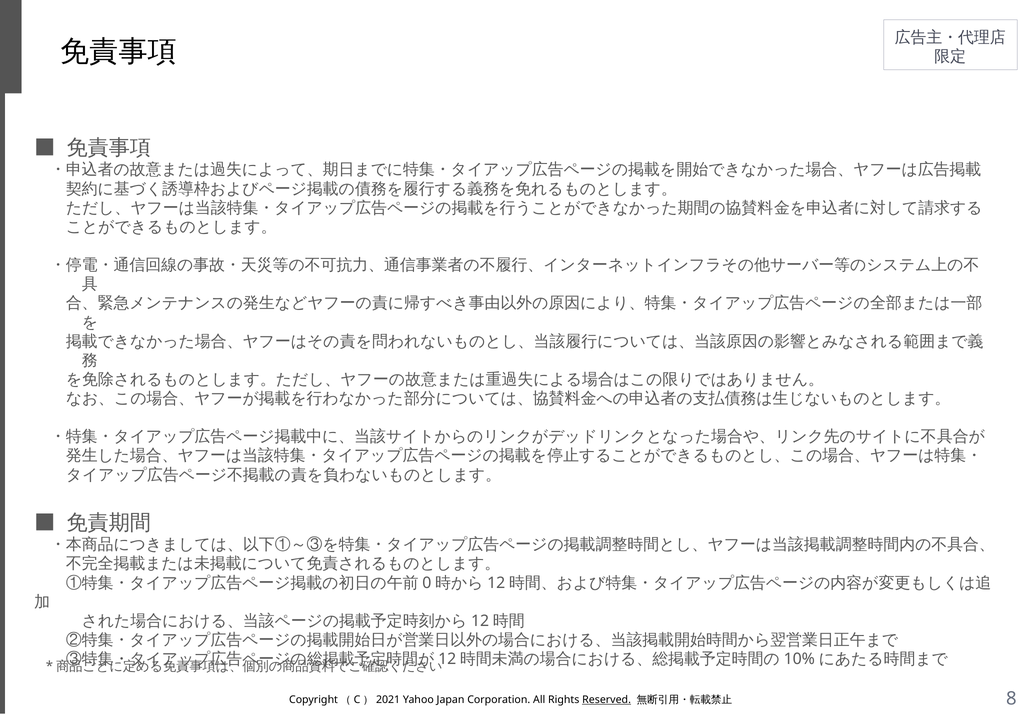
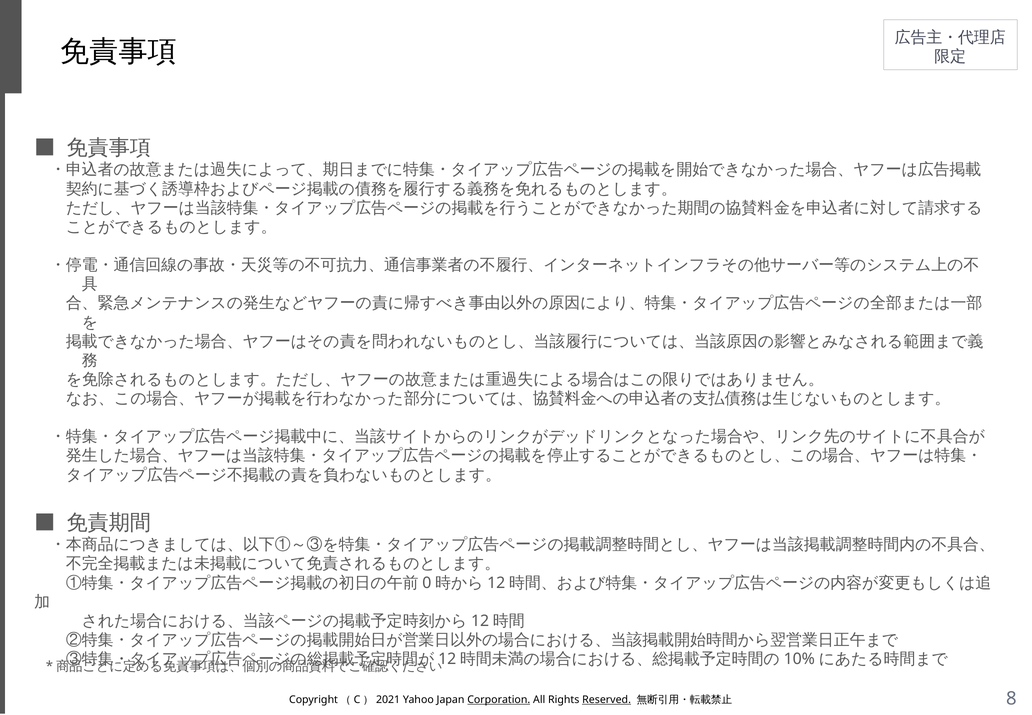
Corporation underline: none -> present
